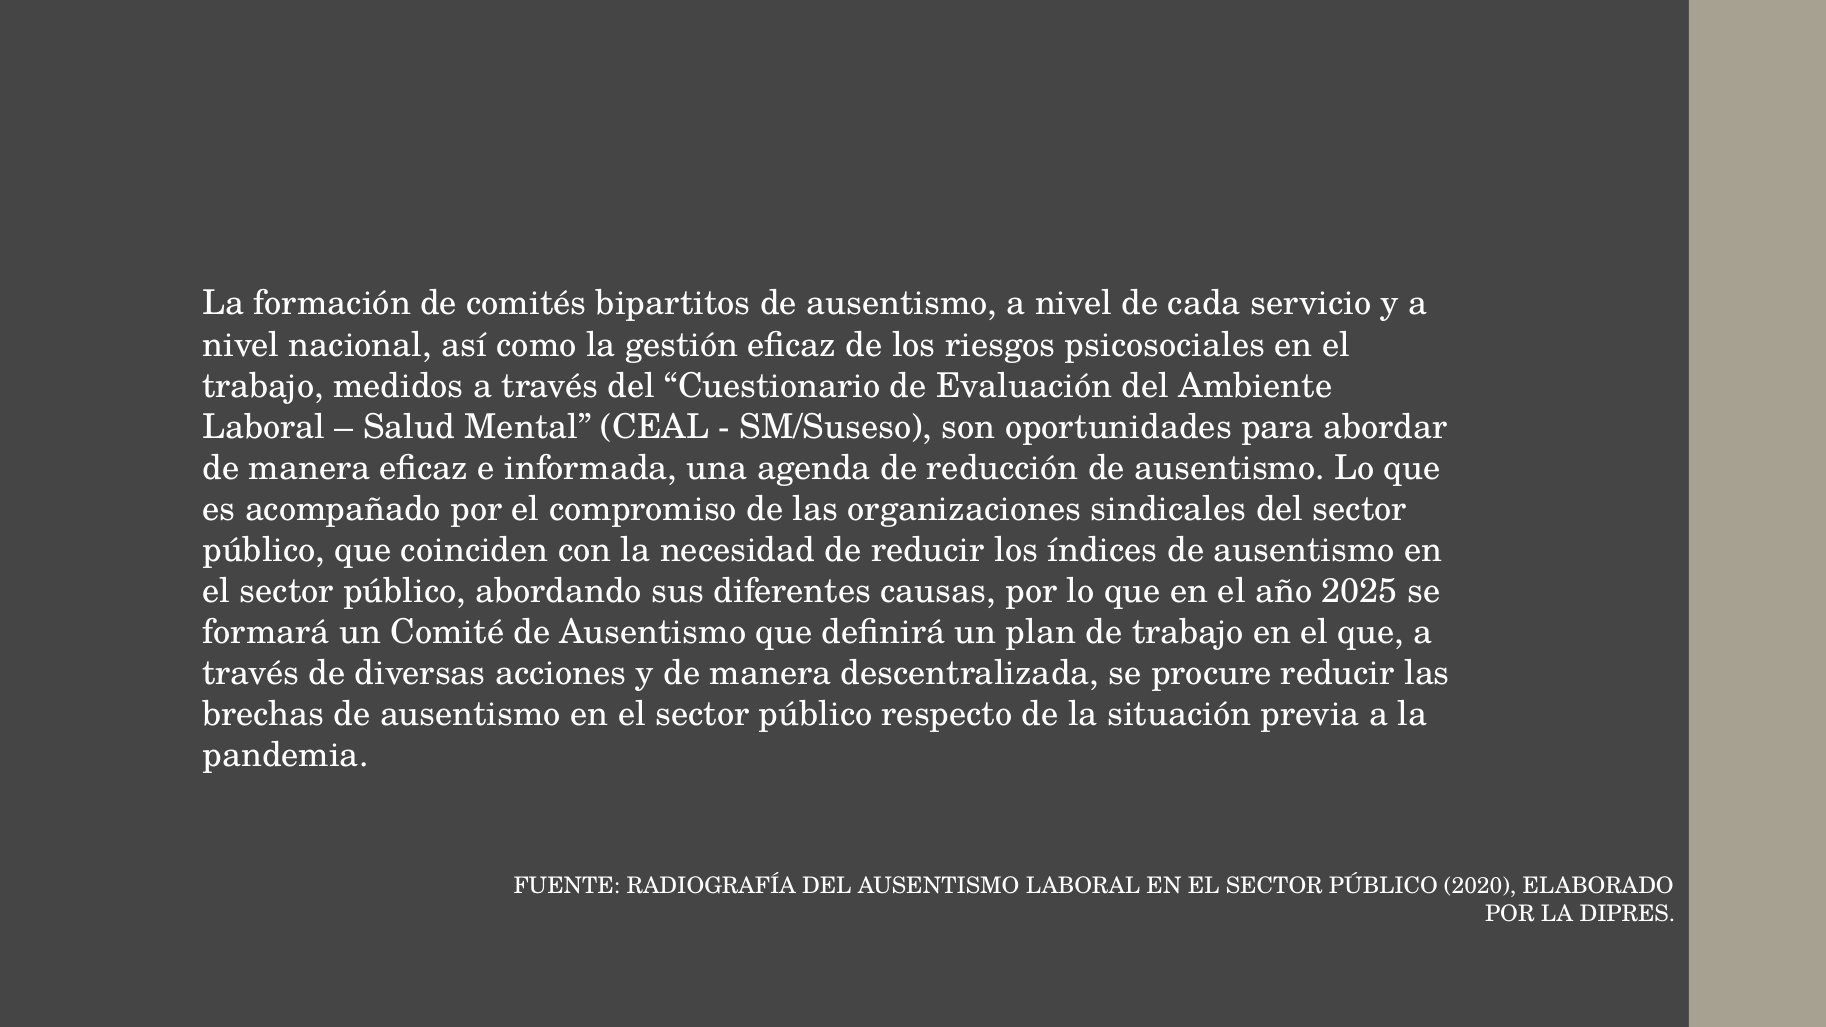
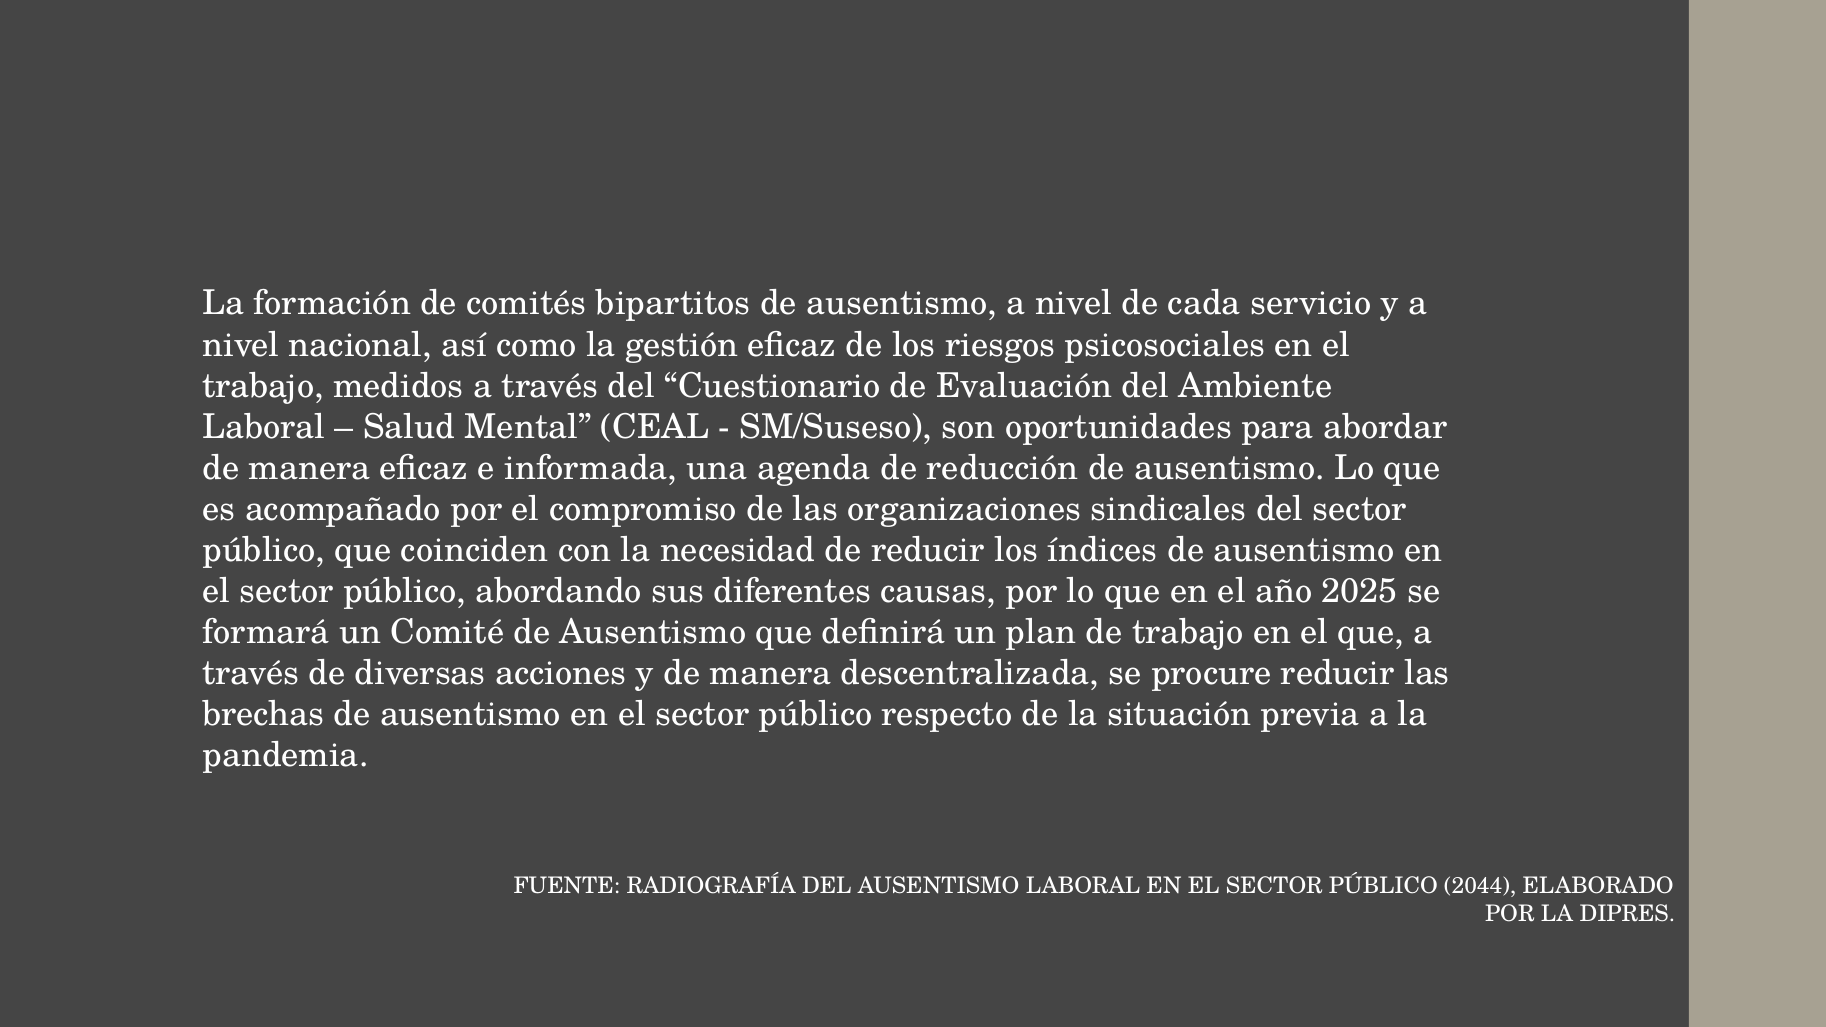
2020: 2020 -> 2044
